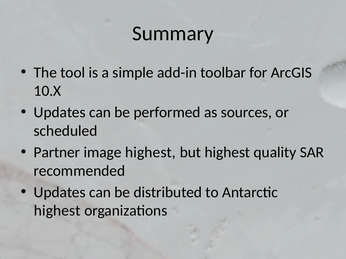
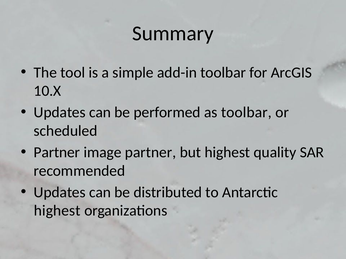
as sources: sources -> toolbar
image highest: highest -> partner
